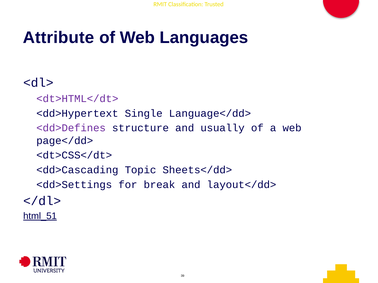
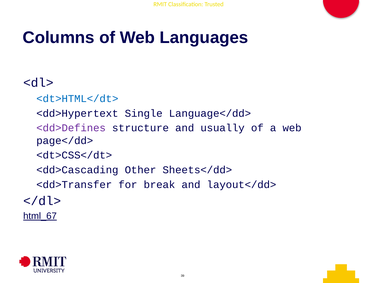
Attribute: Attribute -> Columns
<dt>HTML</dt> colour: purple -> blue
Topic: Topic -> Other
<dd>Settings: <dd>Settings -> <dd>Transfer
html_51: html_51 -> html_67
